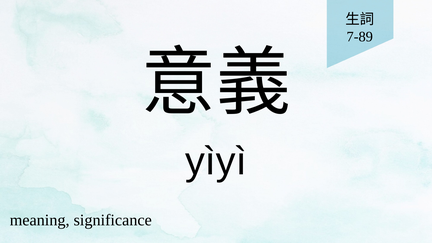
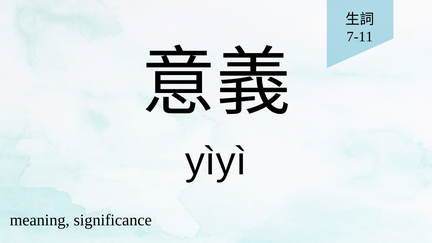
7-89: 7-89 -> 7-11
